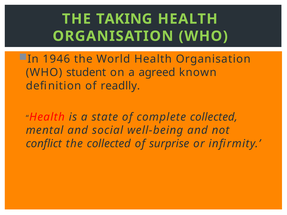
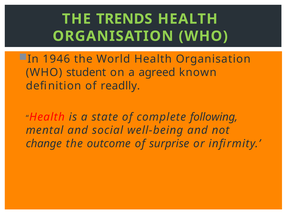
TAKING: TAKING -> TRENDS
complete collected: collected -> following
conflict: conflict -> change
the collected: collected -> outcome
